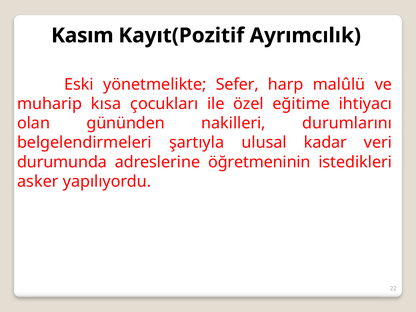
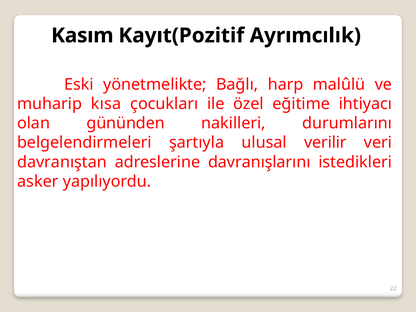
Sefer: Sefer -> Bağlı
kadar: kadar -> verilir
durumunda: durumunda -> davranıştan
öğretmeninin: öğretmeninin -> davranışlarını
